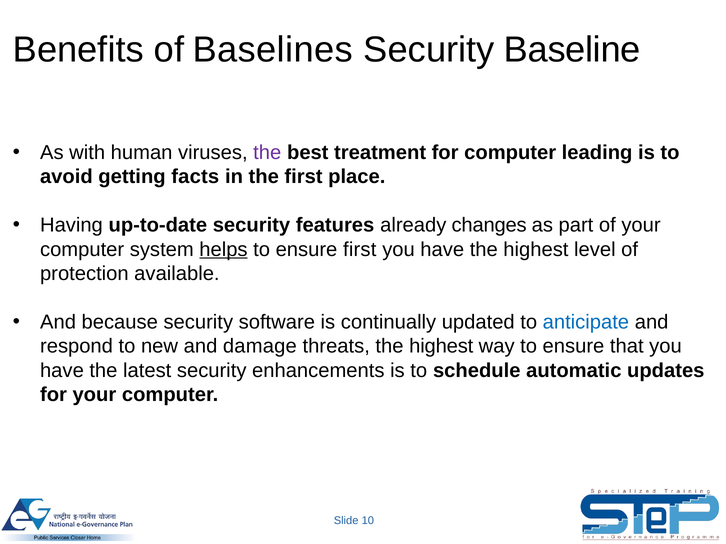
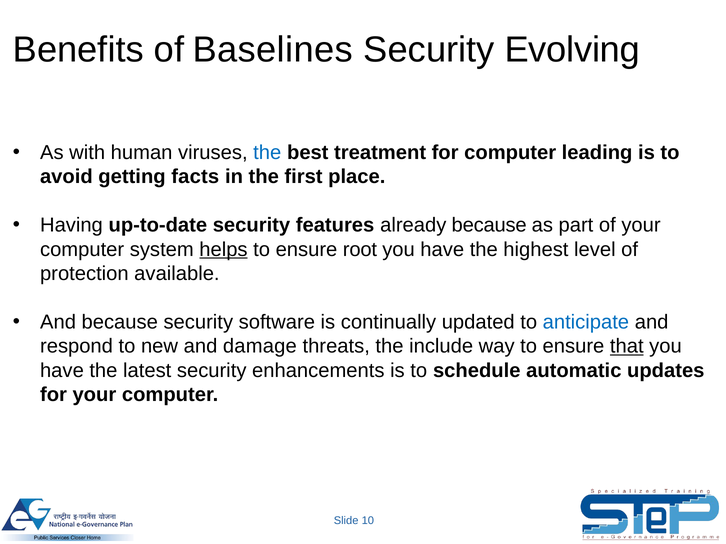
Baseline: Baseline -> Evolving
the at (267, 153) colour: purple -> blue
already changes: changes -> because
ensure first: first -> root
threats the highest: highest -> include
that underline: none -> present
